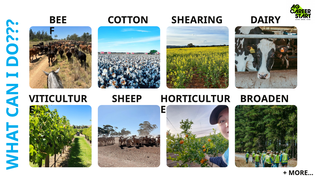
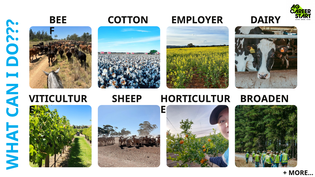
SHEARING: SHEARING -> EMPLOYER
